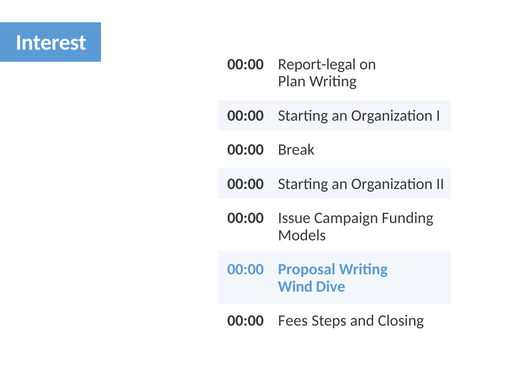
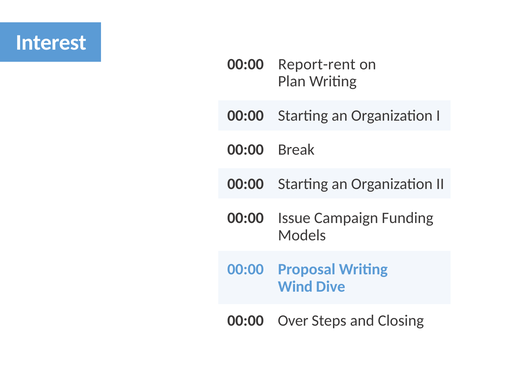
Report-legal: Report-legal -> Report-rent
Fees: Fees -> Over
